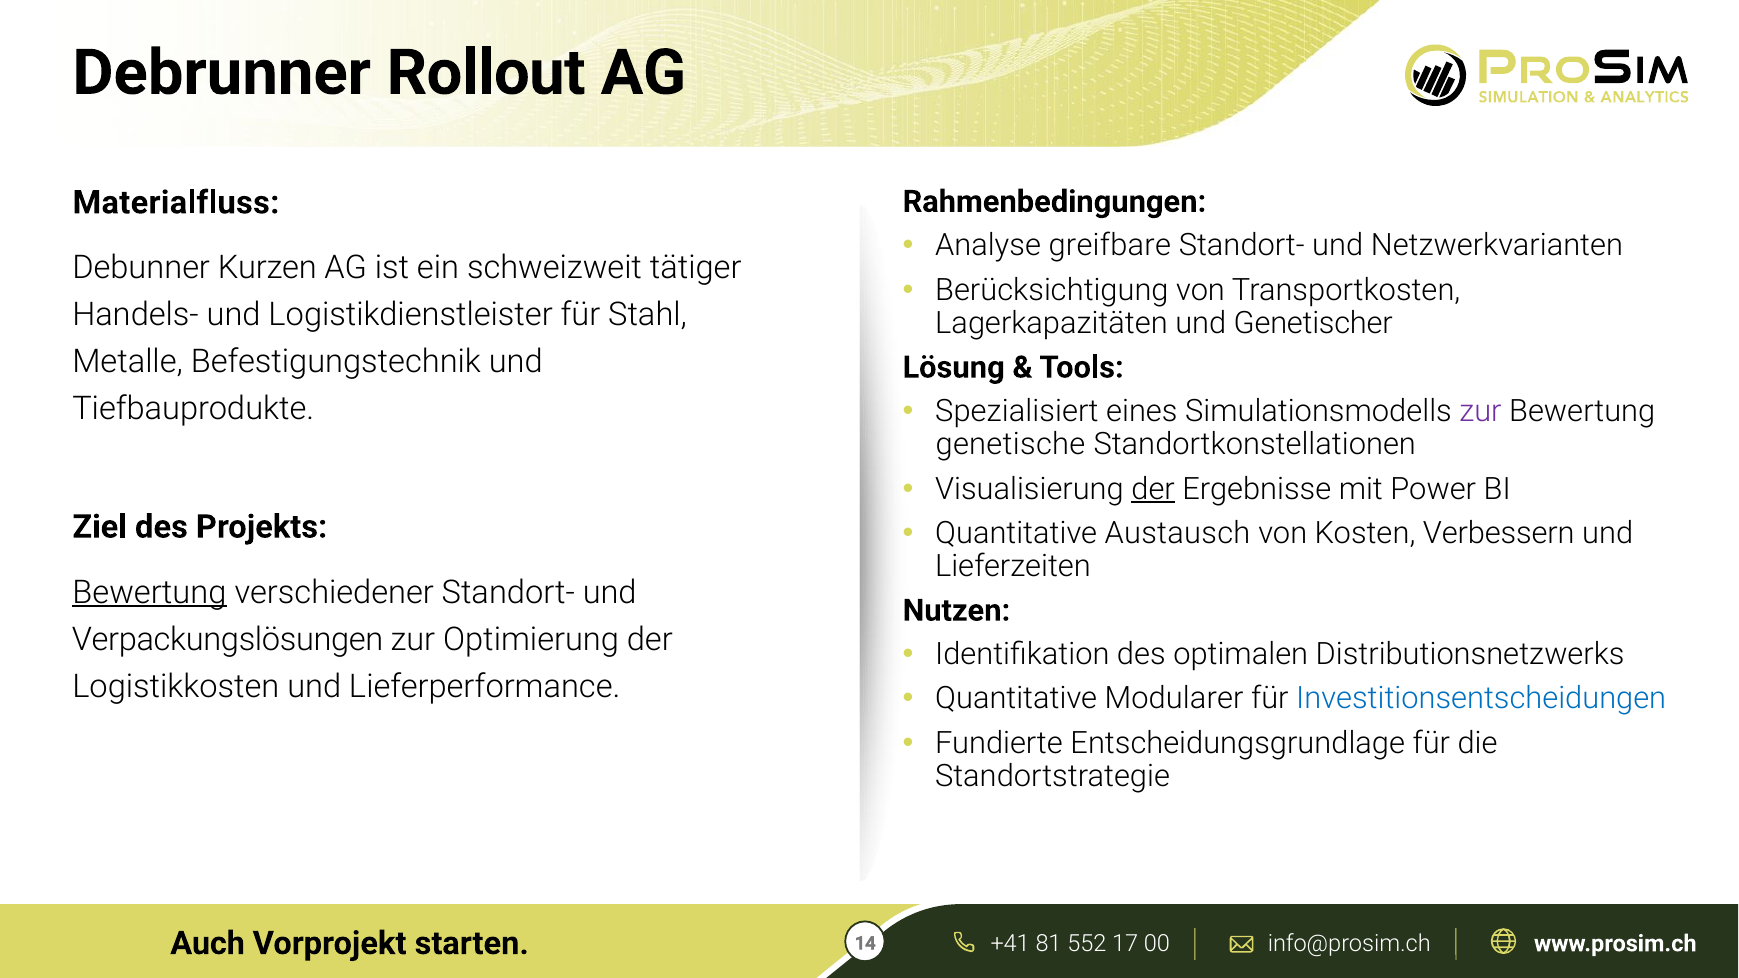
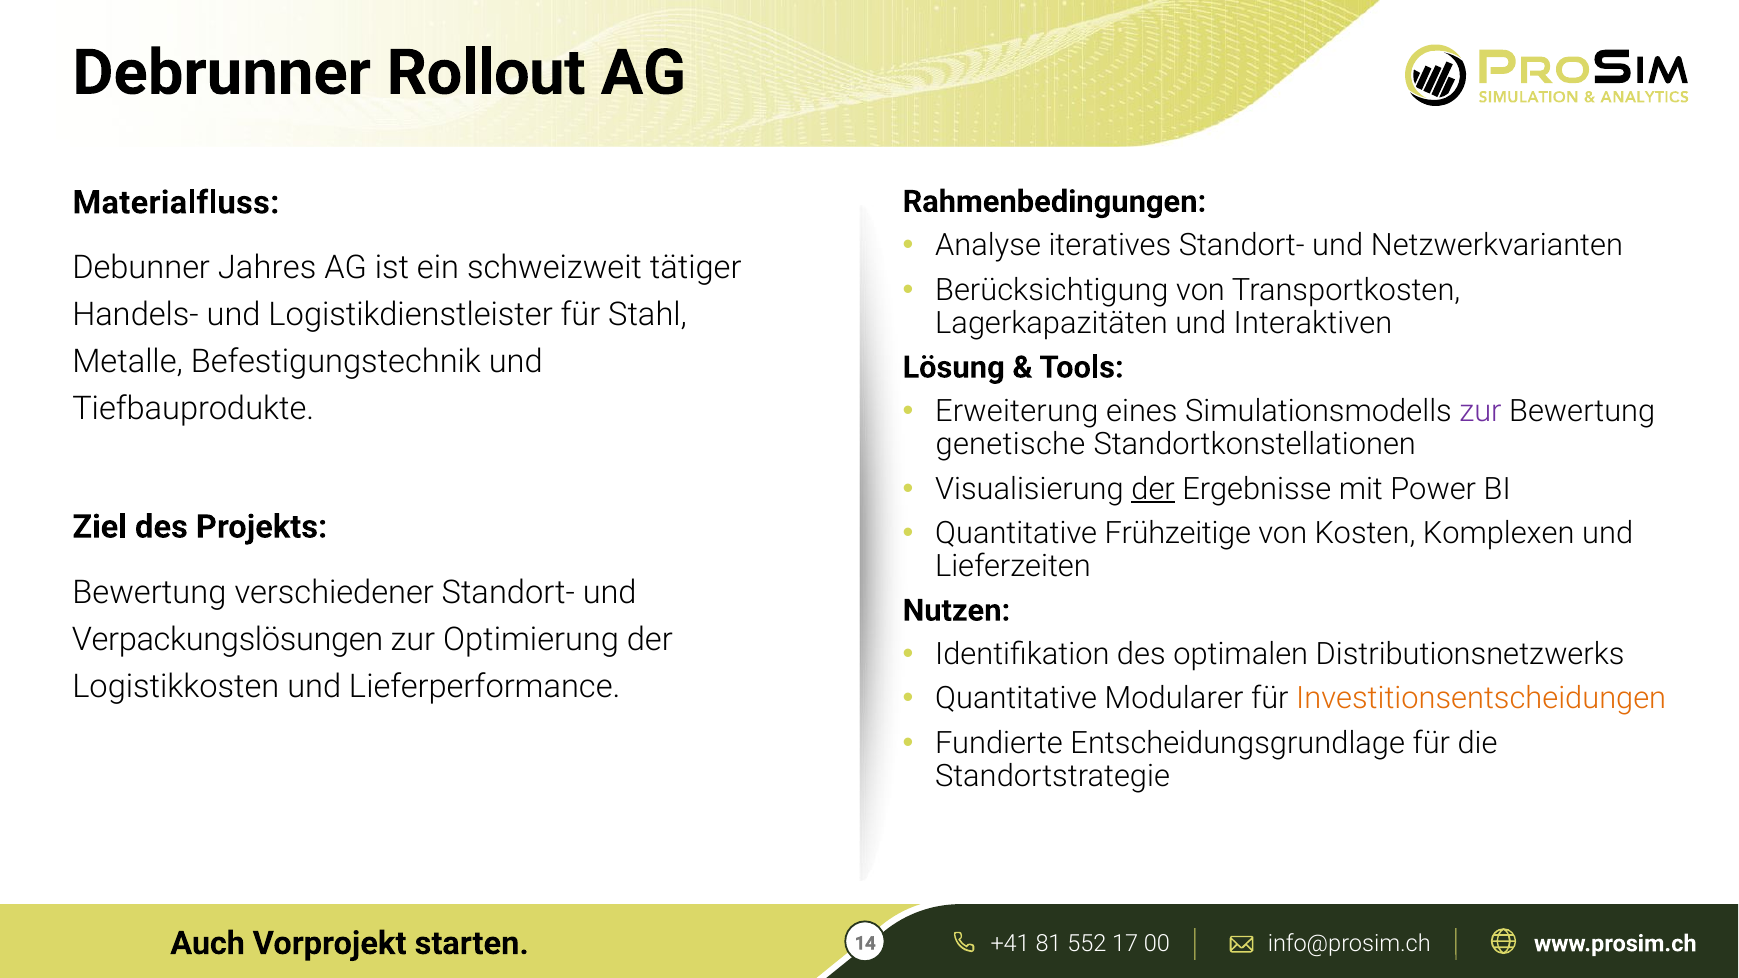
greifbare: greifbare -> iteratives
Kurzen: Kurzen -> Jahres
Genetischer: Genetischer -> Interaktiven
Spezialisiert: Spezialisiert -> Erweiterung
Austausch: Austausch -> Frühzeitige
Verbessern: Verbessern -> Komplexen
Bewertung at (149, 593) underline: present -> none
Investitionsentscheidungen colour: blue -> orange
